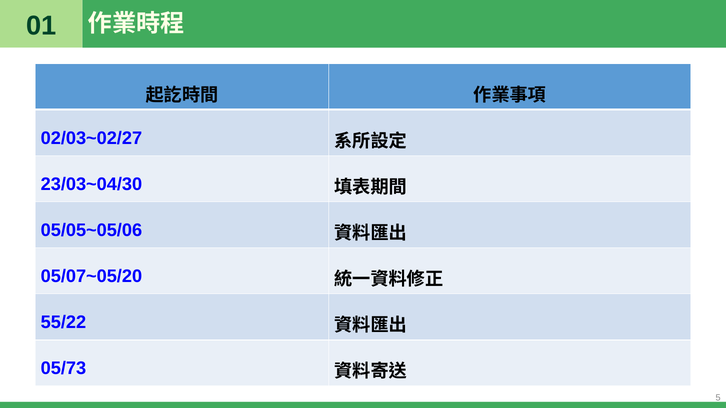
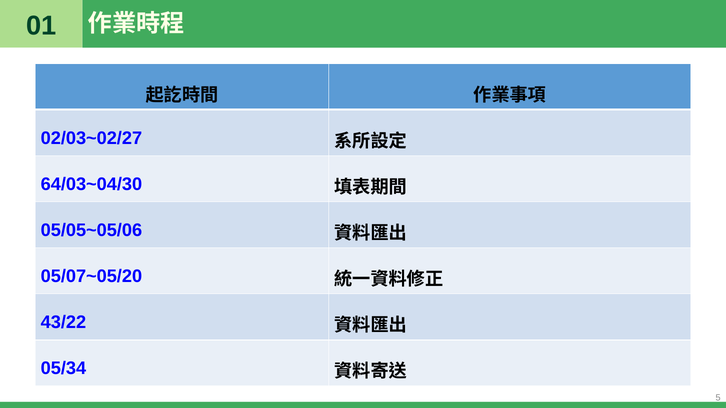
23/03~04/30: 23/03~04/30 -> 64/03~04/30
55/22: 55/22 -> 43/22
05/73: 05/73 -> 05/34
